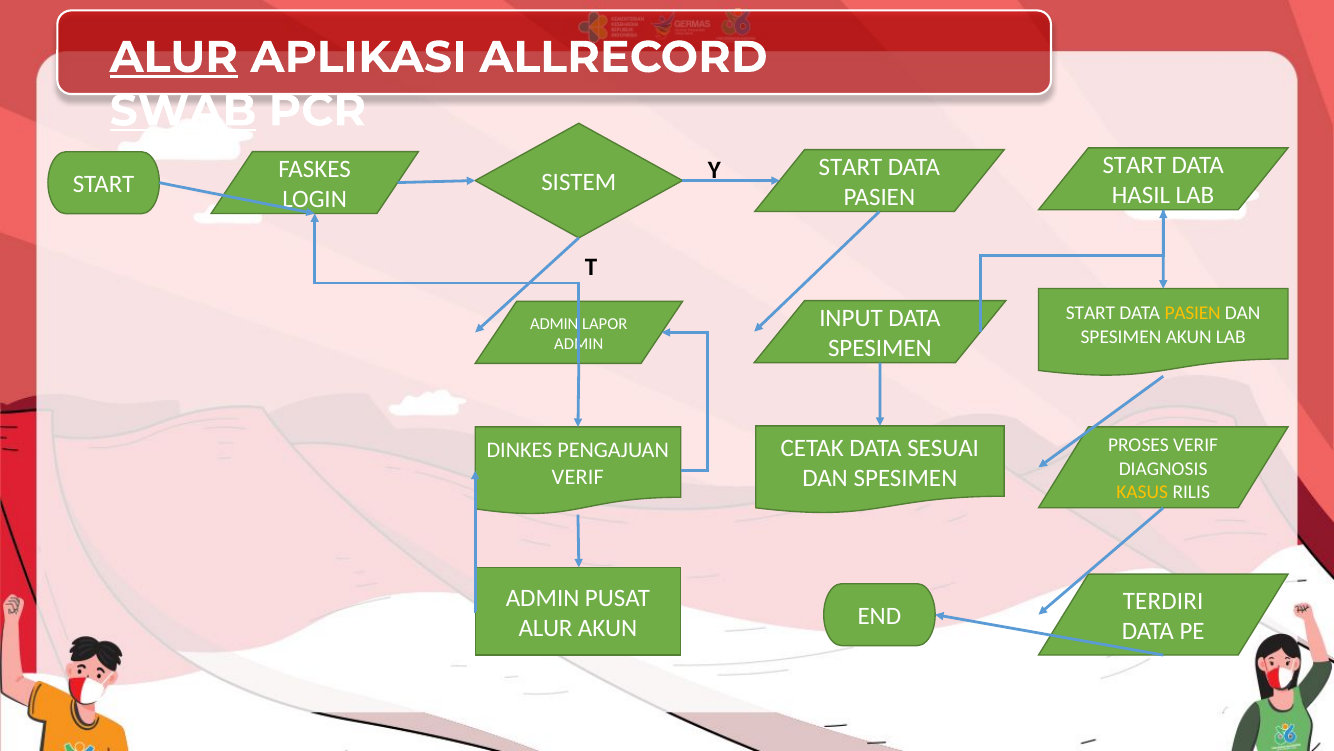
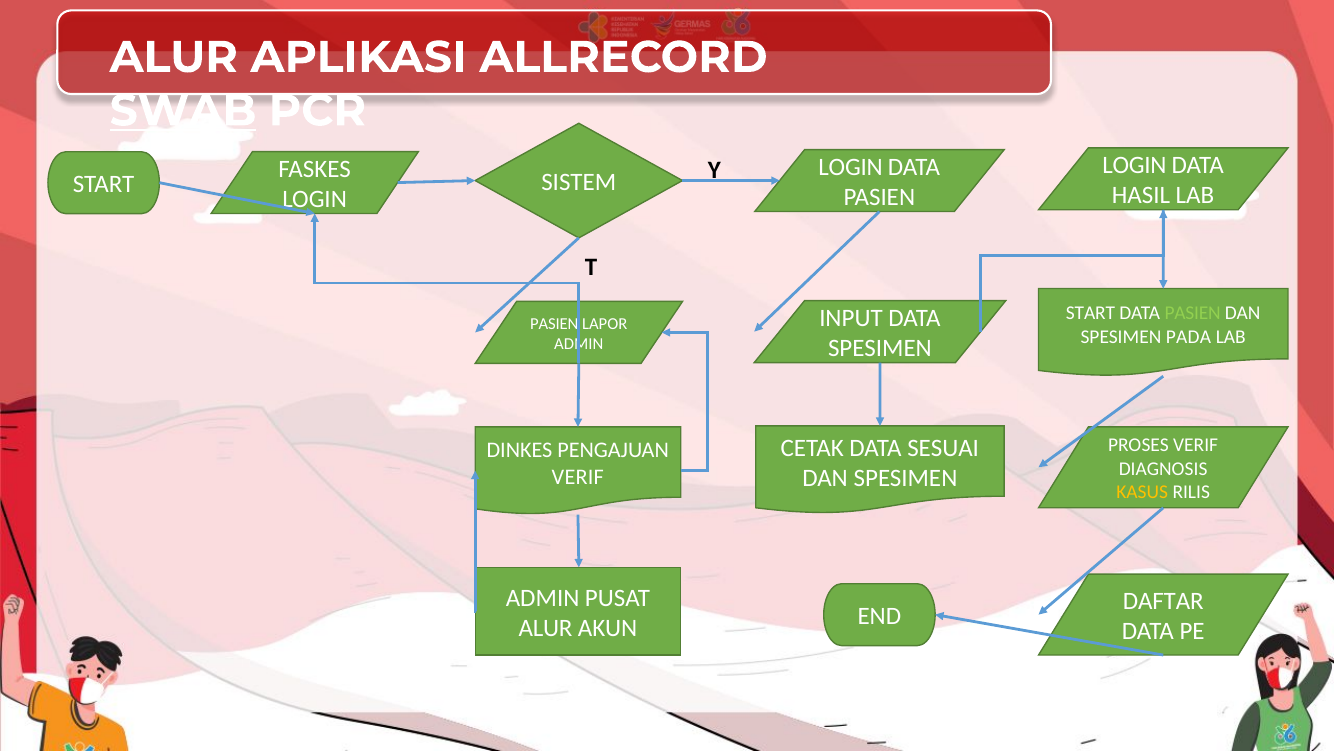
ALUR at (174, 57) underline: present -> none
START at (1134, 165): START -> LOGIN
START at (850, 167): START -> LOGIN
PASIEN at (1193, 313) colour: yellow -> light green
ADMIN at (554, 323): ADMIN -> PASIEN
SPESIMEN AKUN: AKUN -> PADA
TERDIRI: TERDIRI -> DAFTAR
